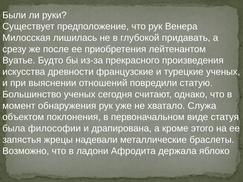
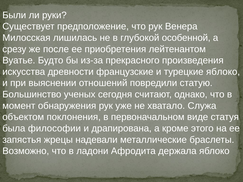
придавать: придавать -> особенной
турецкие ученых: ученых -> яблоко
